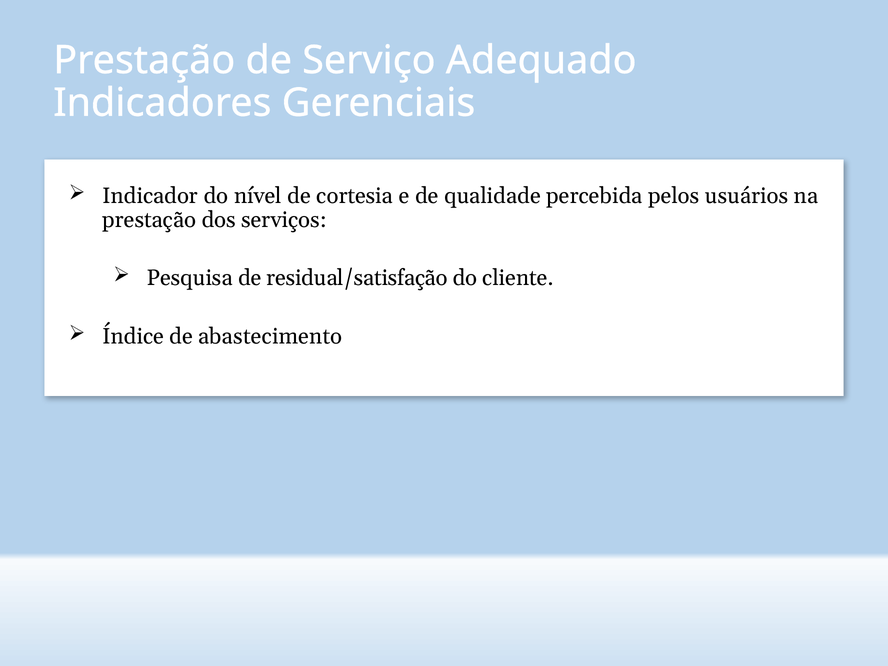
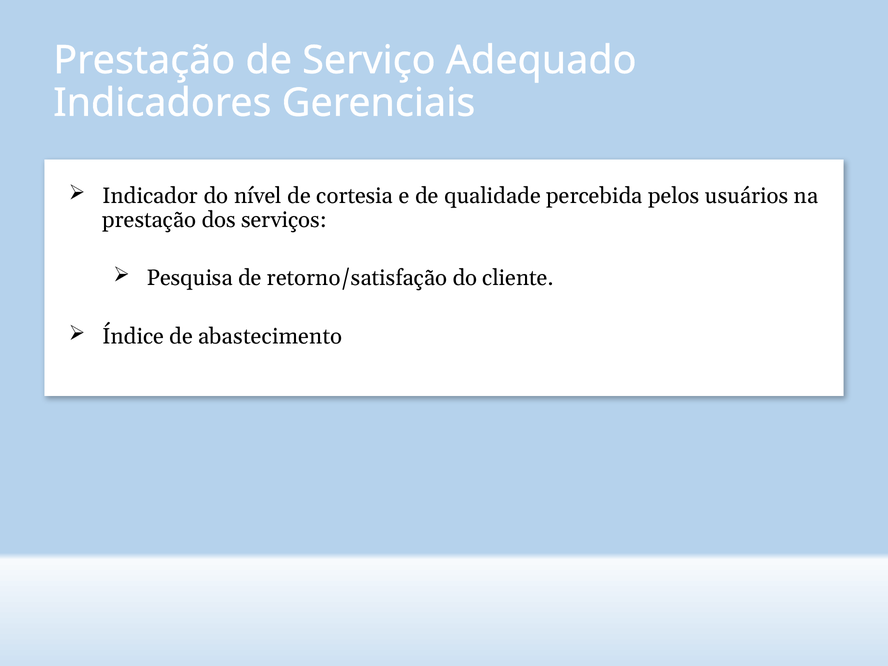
residual/satisfação: residual/satisfação -> retorno/satisfação
